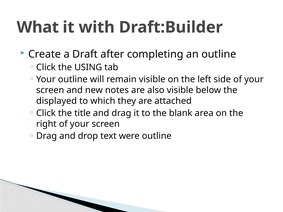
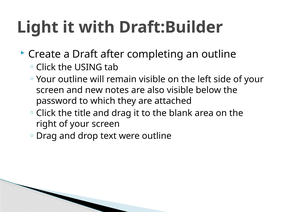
What: What -> Light
displayed: displayed -> password
